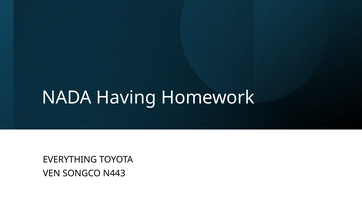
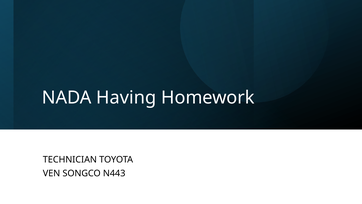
EVERYTHING: EVERYTHING -> TECHNICIAN
